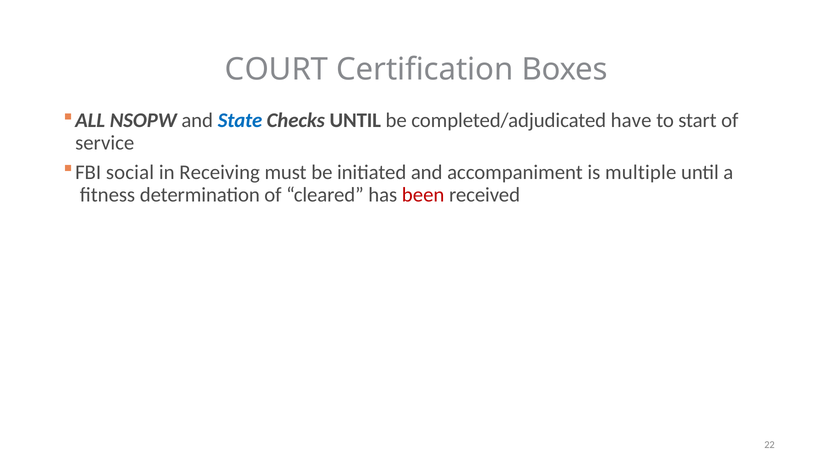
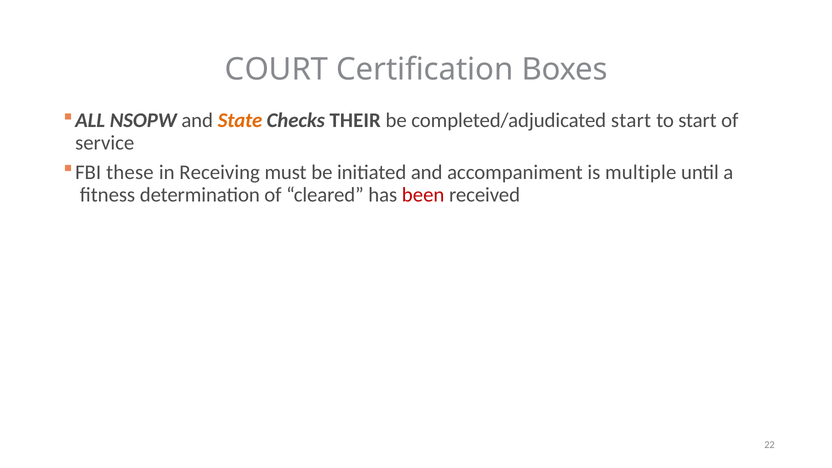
State colour: blue -> orange
Checks UNTIL: UNTIL -> THEIR
completed/adjudicated have: have -> start
social: social -> these
